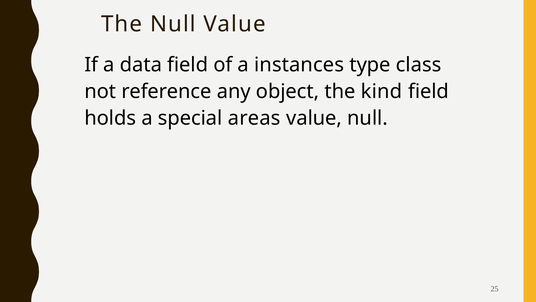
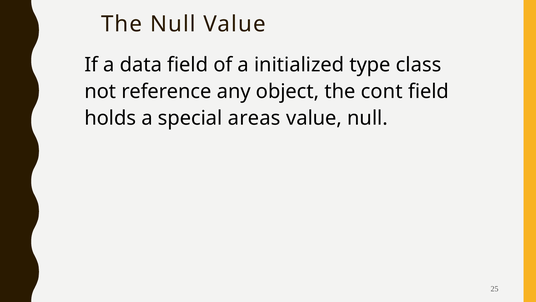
instances: instances -> initialized
kind: kind -> cont
